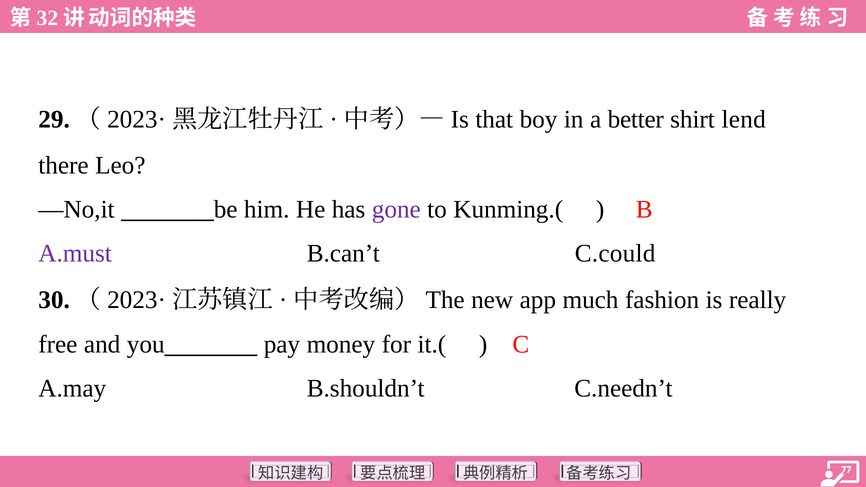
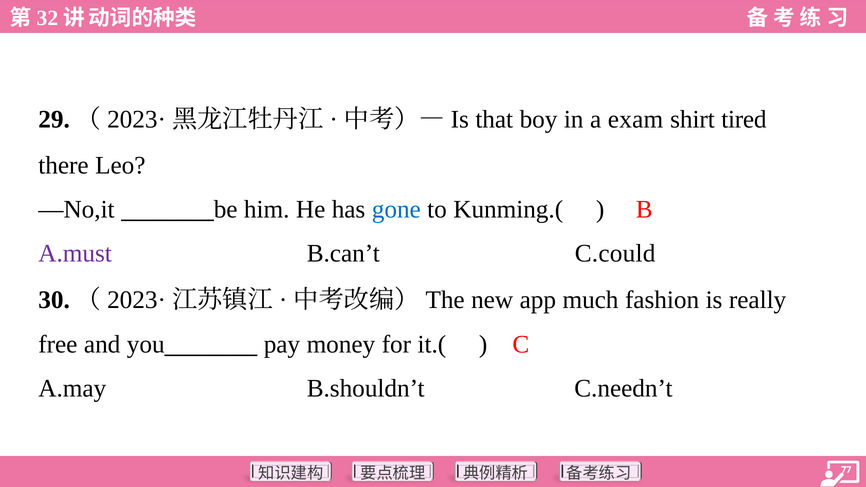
better: better -> exam
lend: lend -> tired
gone colour: purple -> blue
